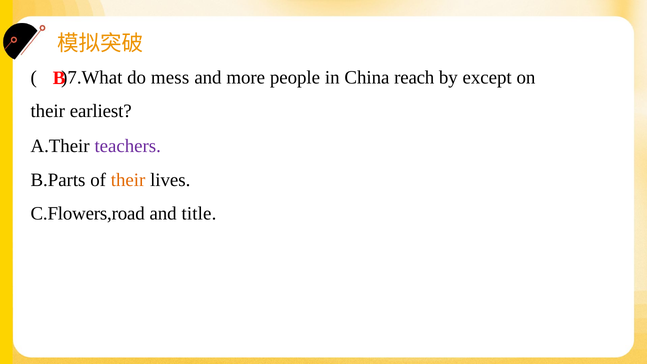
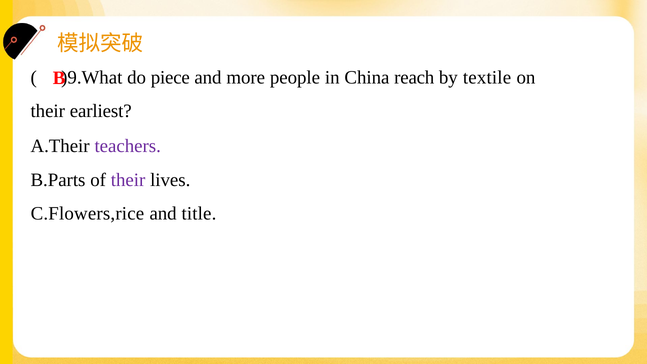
)7.What: )7.What -> )9.What
mess: mess -> piece
except: except -> textile
their at (128, 180) colour: orange -> purple
C.Flowers,road: C.Flowers,road -> C.Flowers,rice
